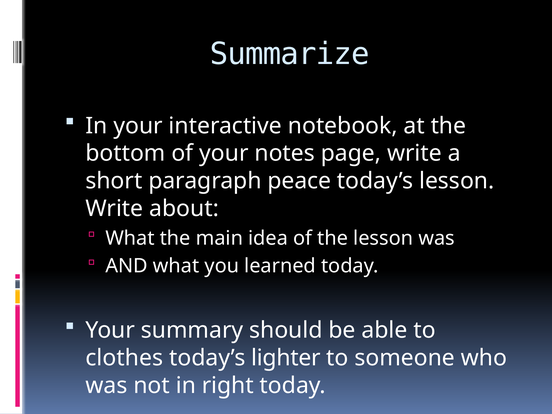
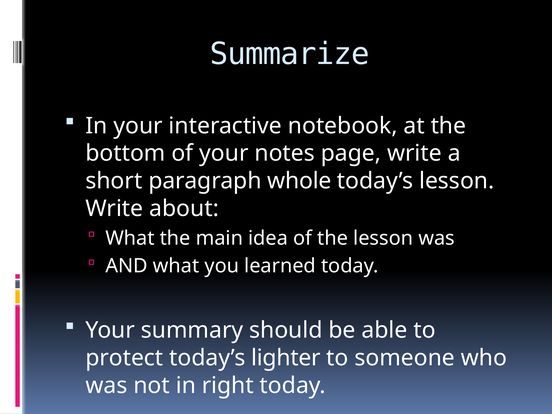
peace: peace -> whole
clothes: clothes -> protect
